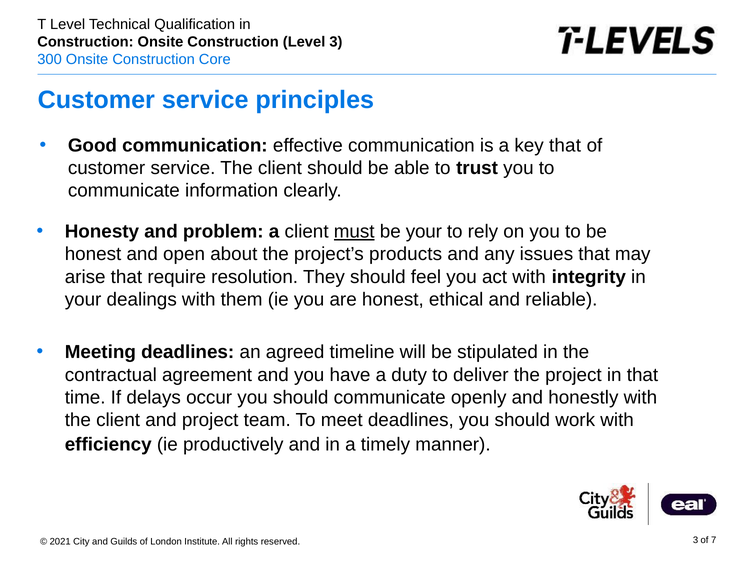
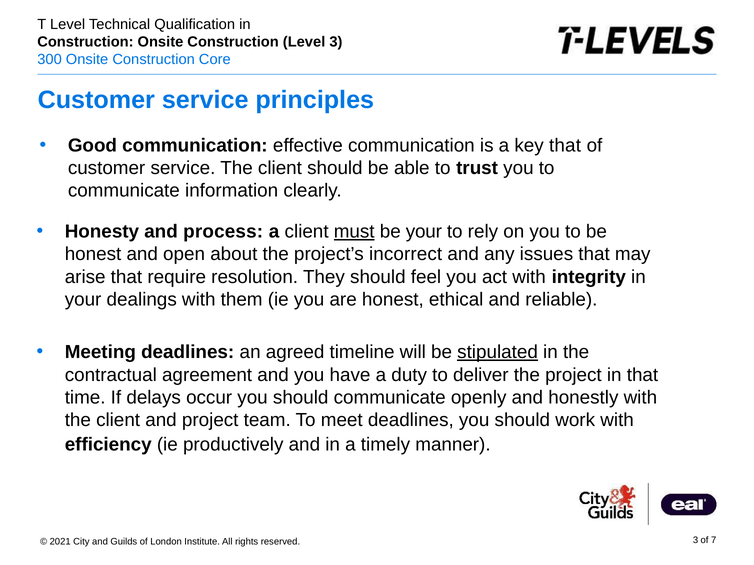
problem: problem -> process
products: products -> incorrect
stipulated underline: none -> present
